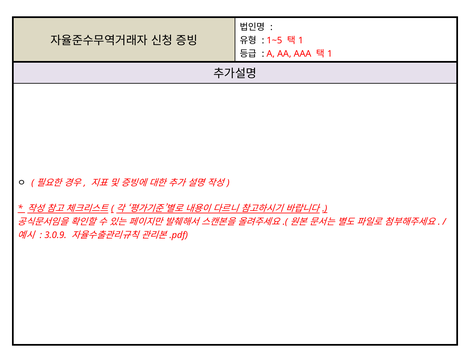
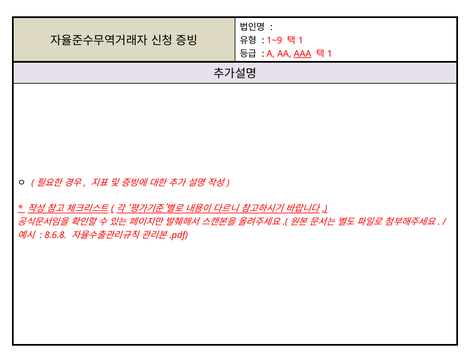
1~5: 1~5 -> 1~9
AAA underline: none -> present
3.0.9: 3.0.9 -> 8.6.8
